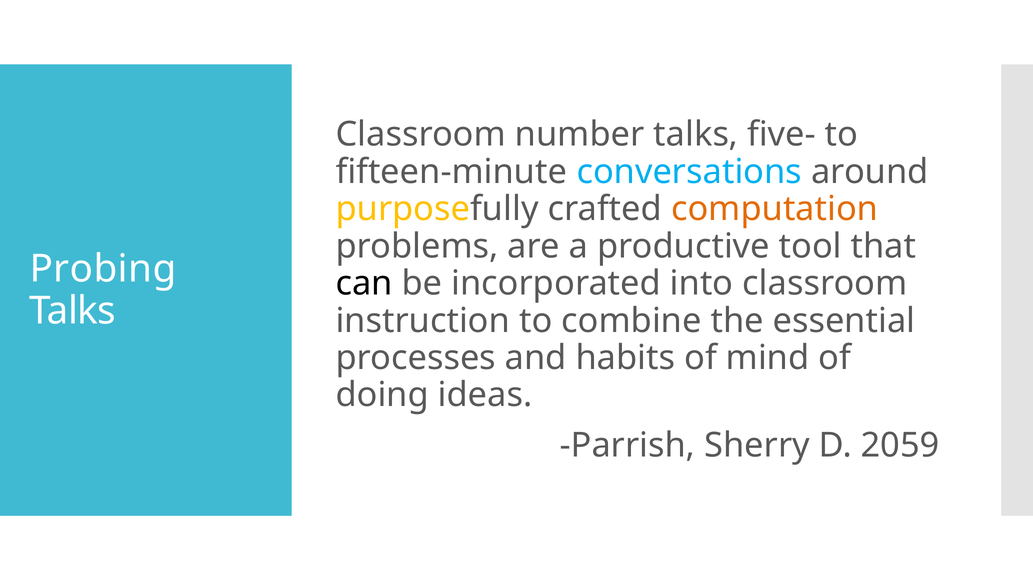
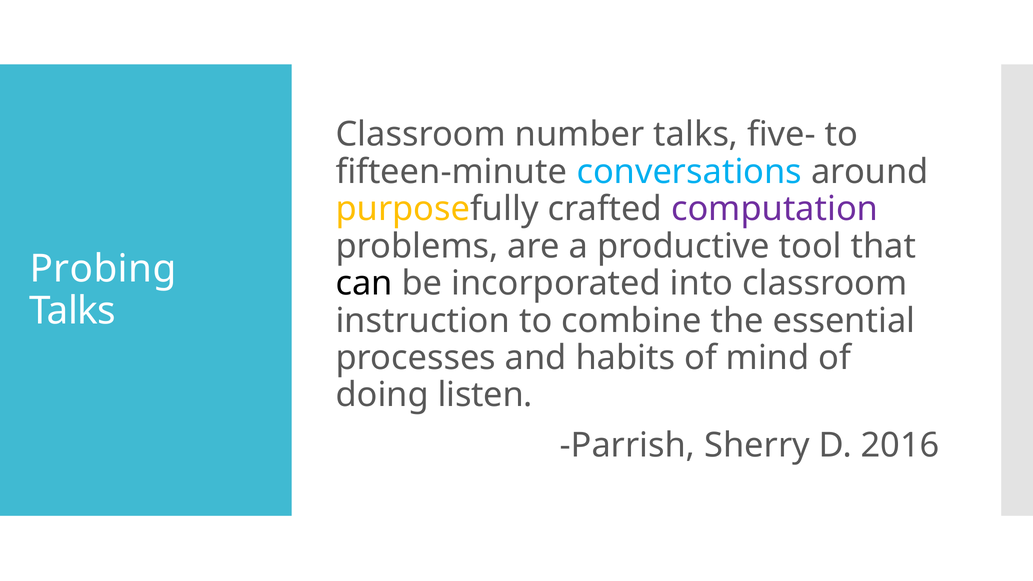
computation colour: orange -> purple
ideas: ideas -> listen
2059: 2059 -> 2016
